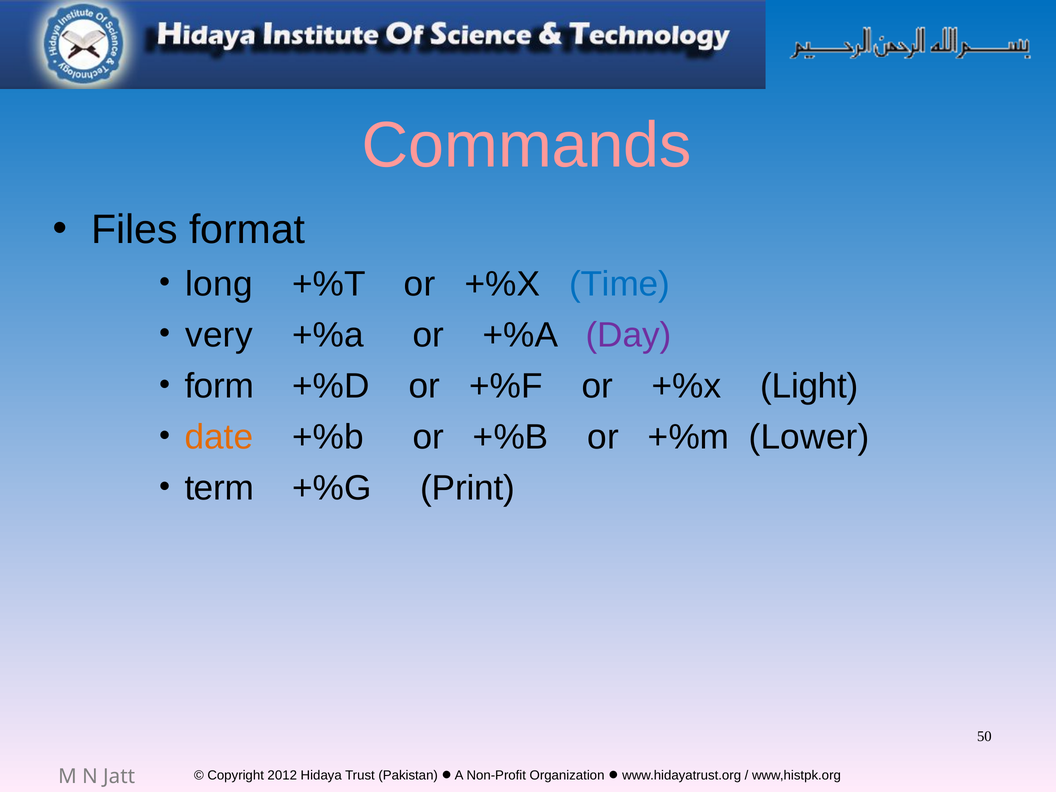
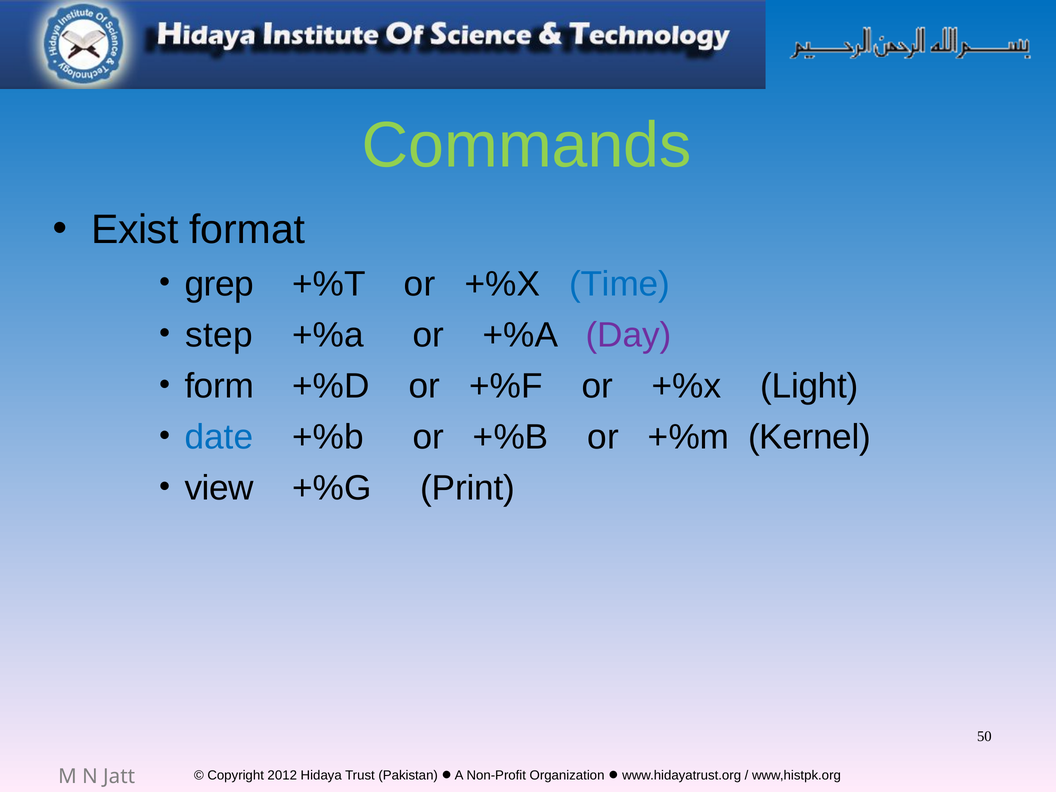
Commands colour: pink -> light green
Files: Files -> Exist
long: long -> grep
very: very -> step
date colour: orange -> blue
Lower: Lower -> Kernel
term: term -> view
